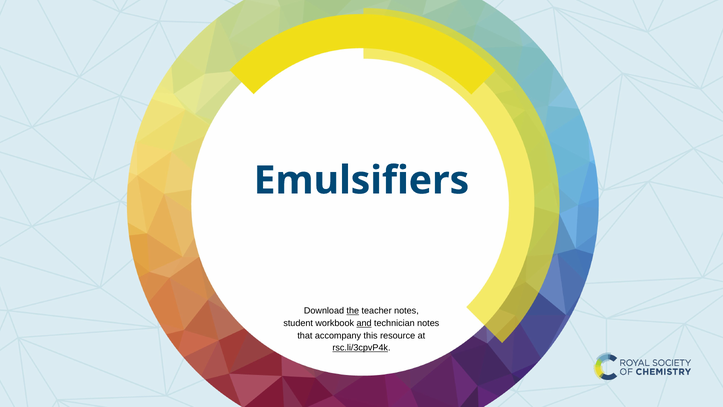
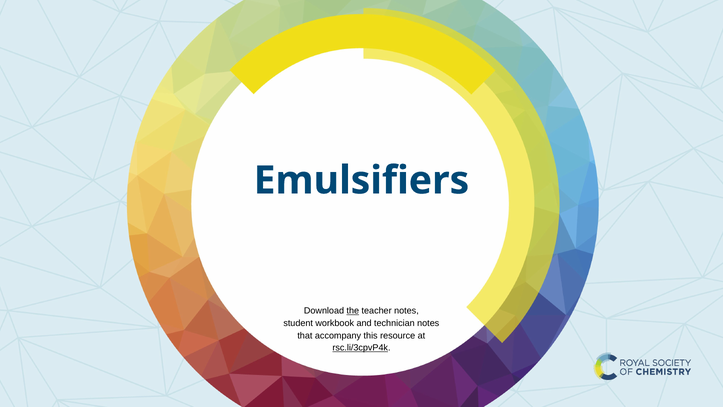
and underline: present -> none
